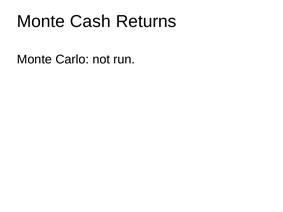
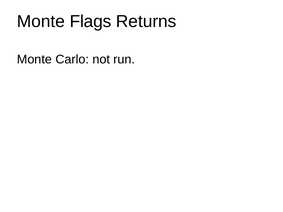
Cash: Cash -> Flags
